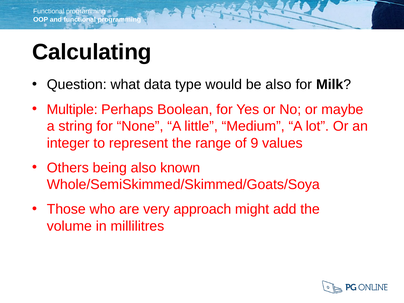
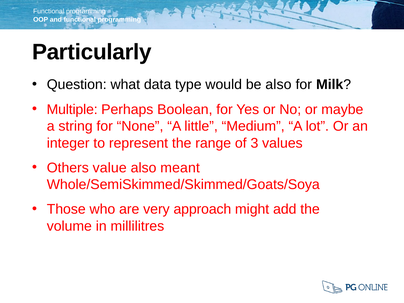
Calculating: Calculating -> Particularly
9: 9 -> 3
being: being -> value
known: known -> meant
